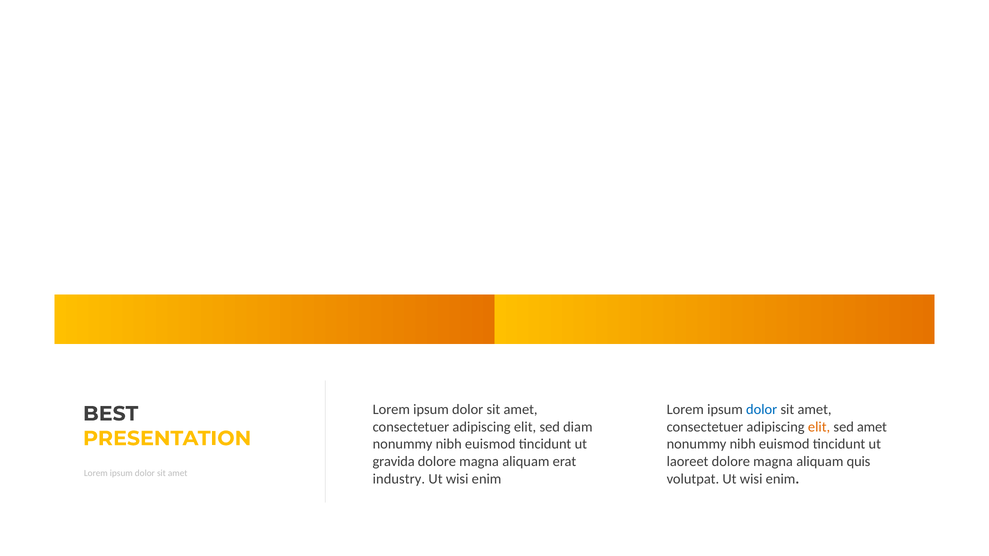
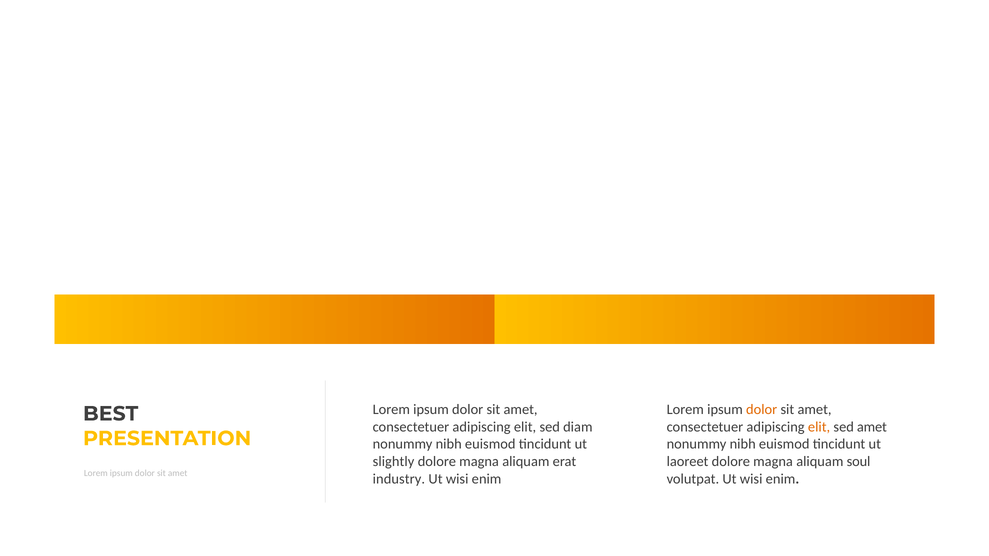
dolor at (762, 410) colour: blue -> orange
gravida: gravida -> slightly
quis: quis -> soul
